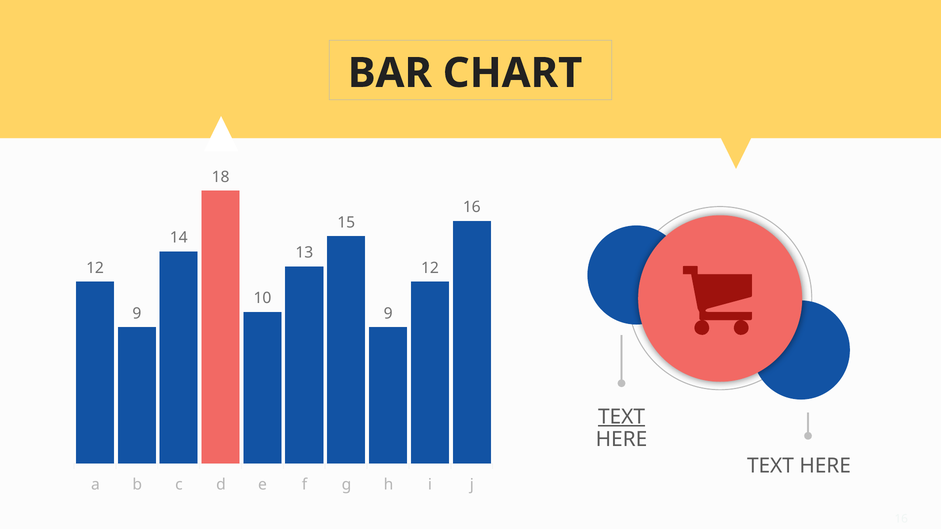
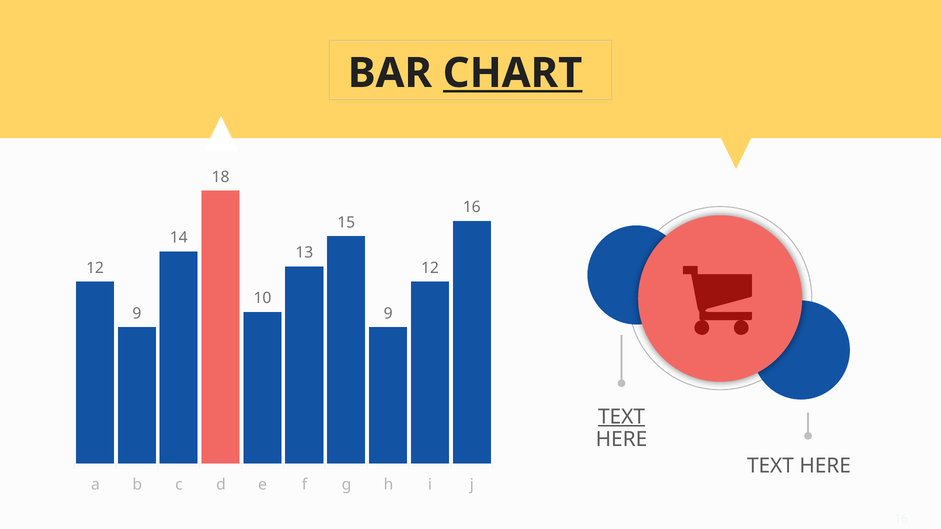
CHART underline: none -> present
